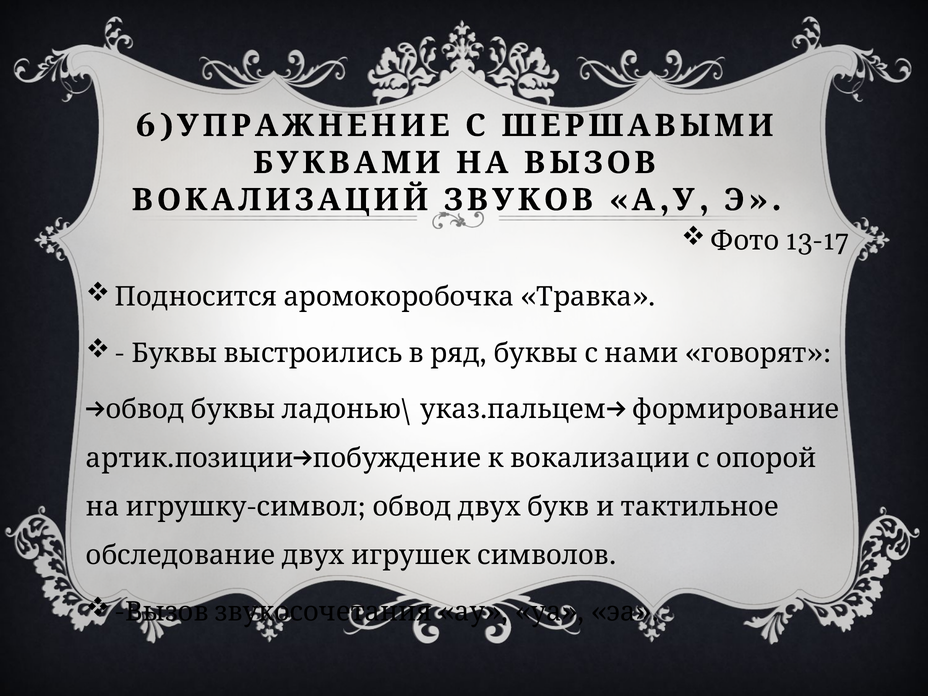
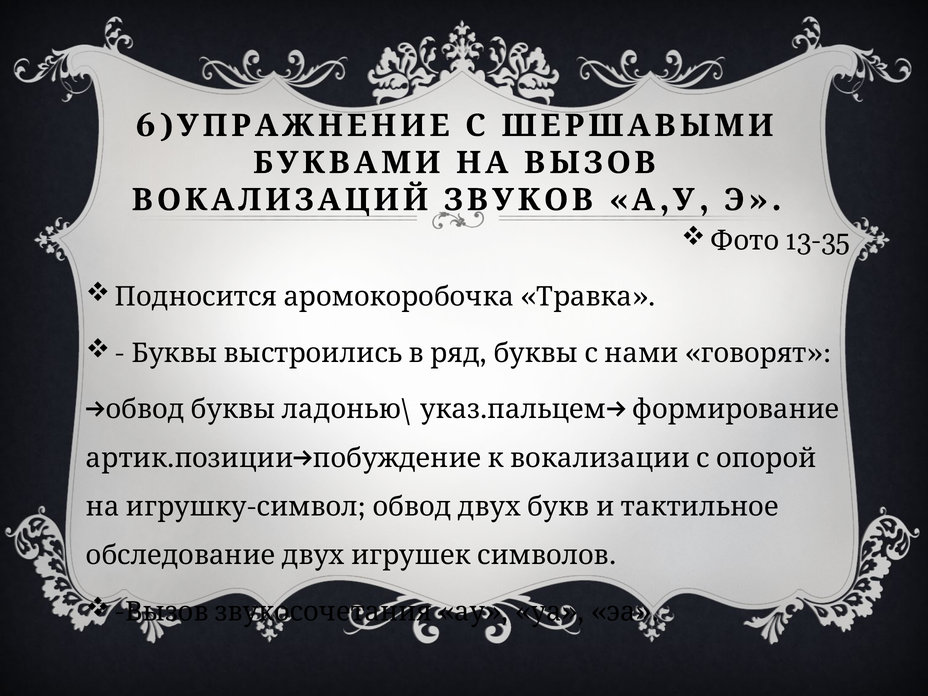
13-17: 13-17 -> 13-35
